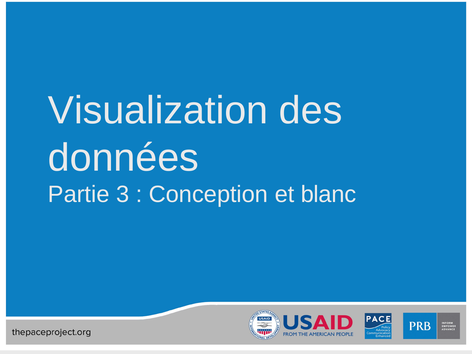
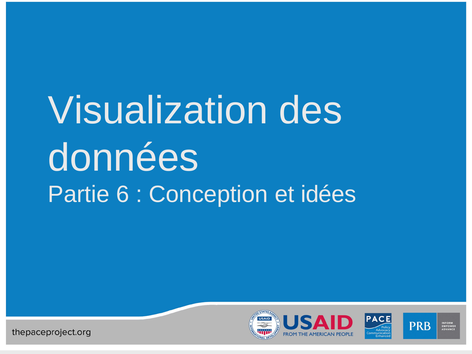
3: 3 -> 6
blanc: blanc -> idées
